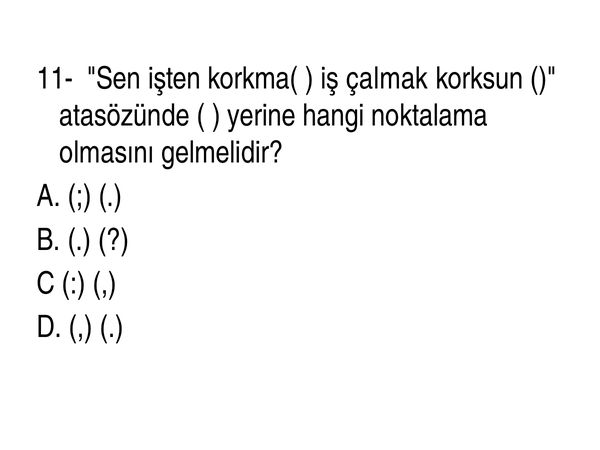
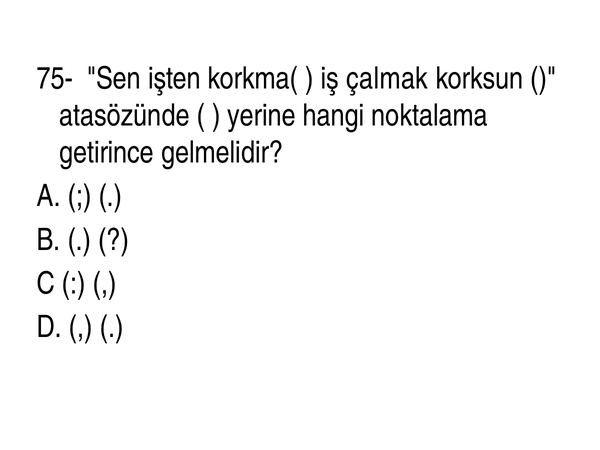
11-: 11- -> 75-
olmasını: olmasını -> getirince
